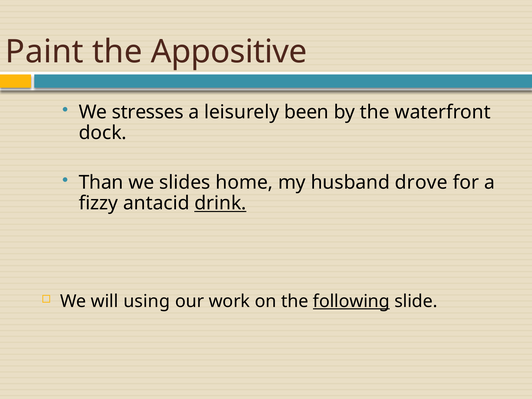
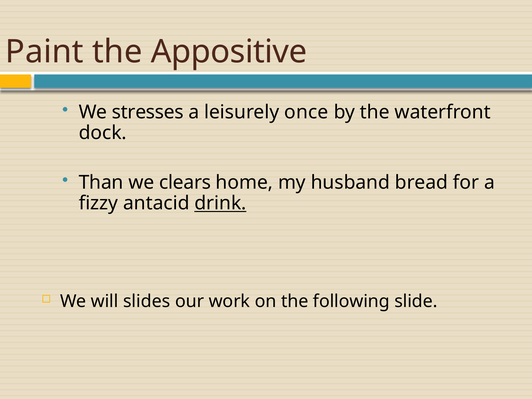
been: been -> once
slides: slides -> clears
drove: drove -> bread
using: using -> slides
following underline: present -> none
